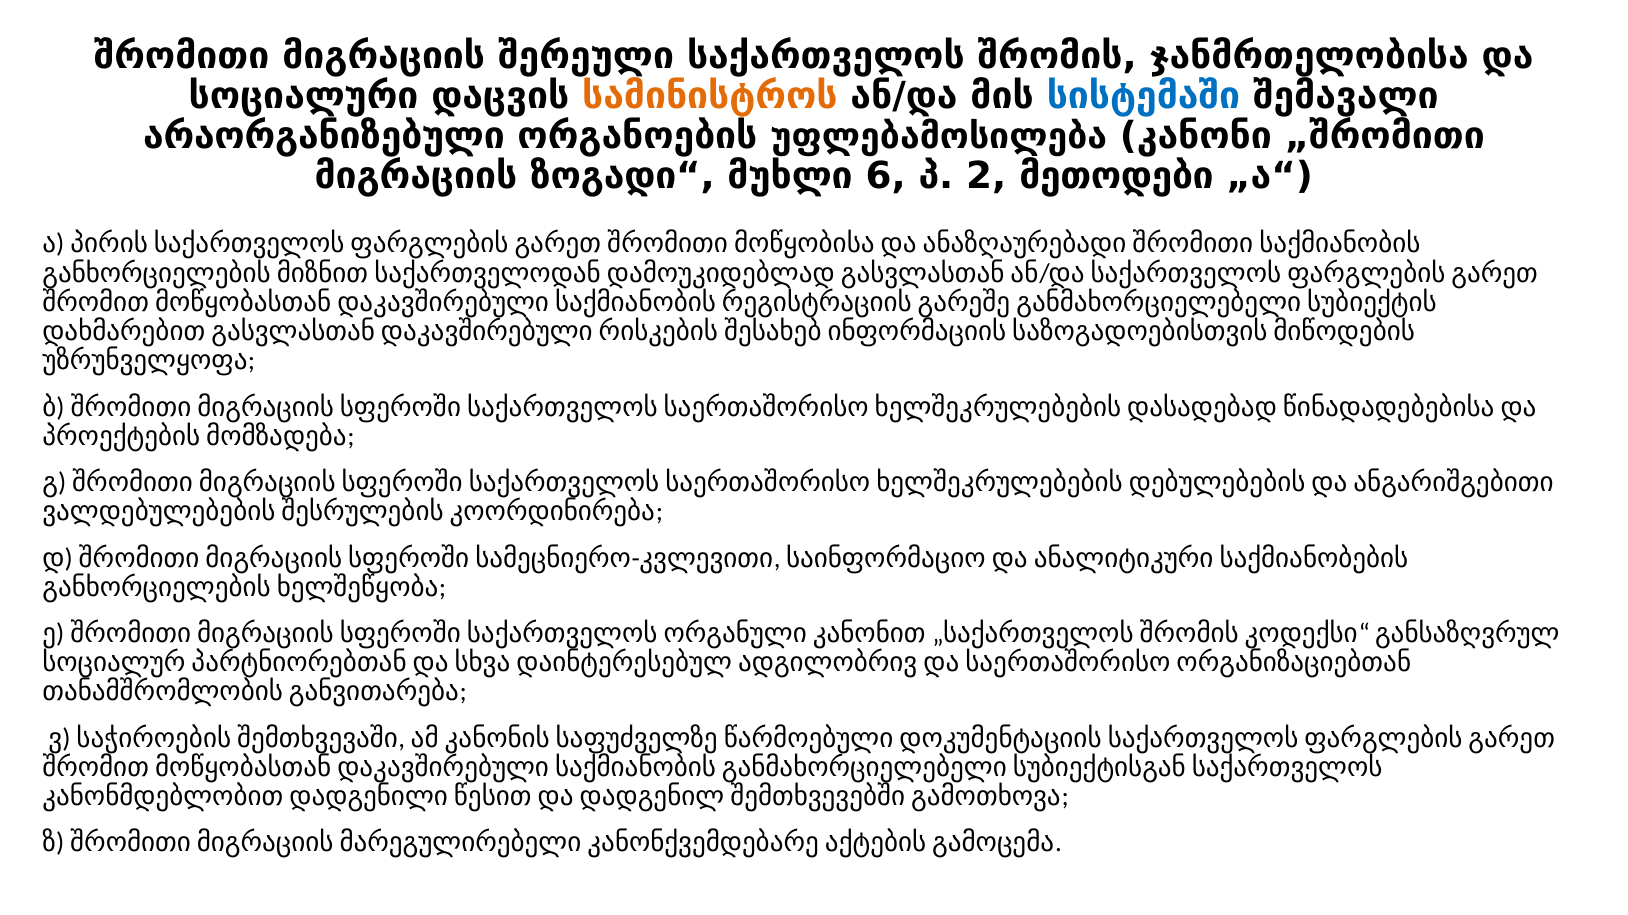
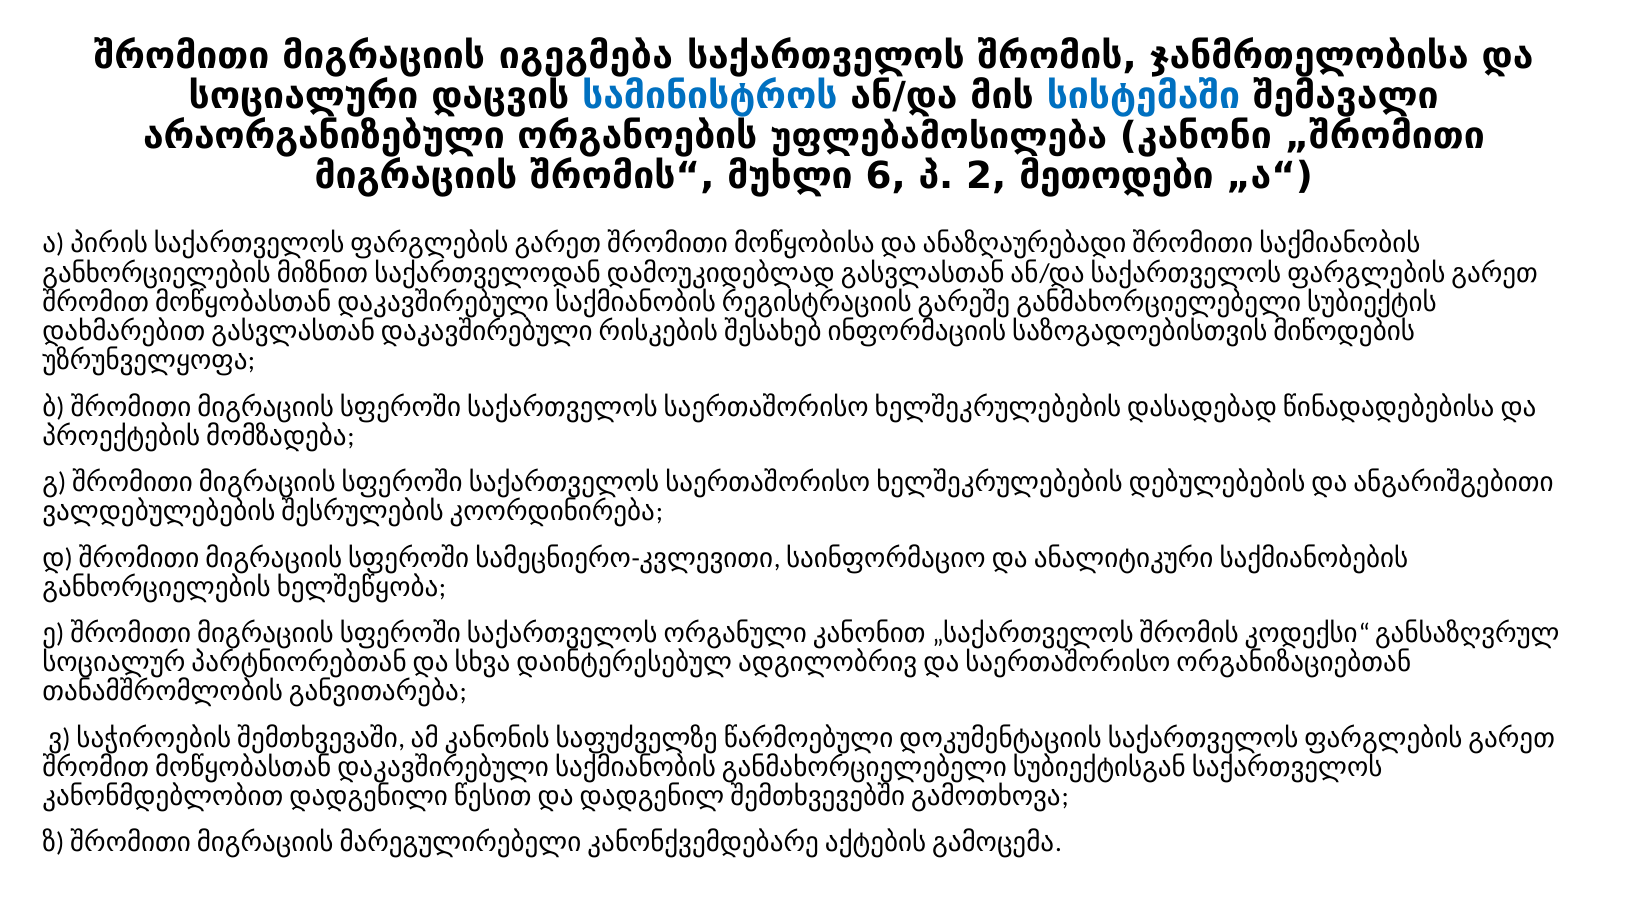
შერეული: შერეული -> იგეგმება
სამინისტროს colour: orange -> blue
ზოგადი“: ზოგადი“ -> შრომის“
